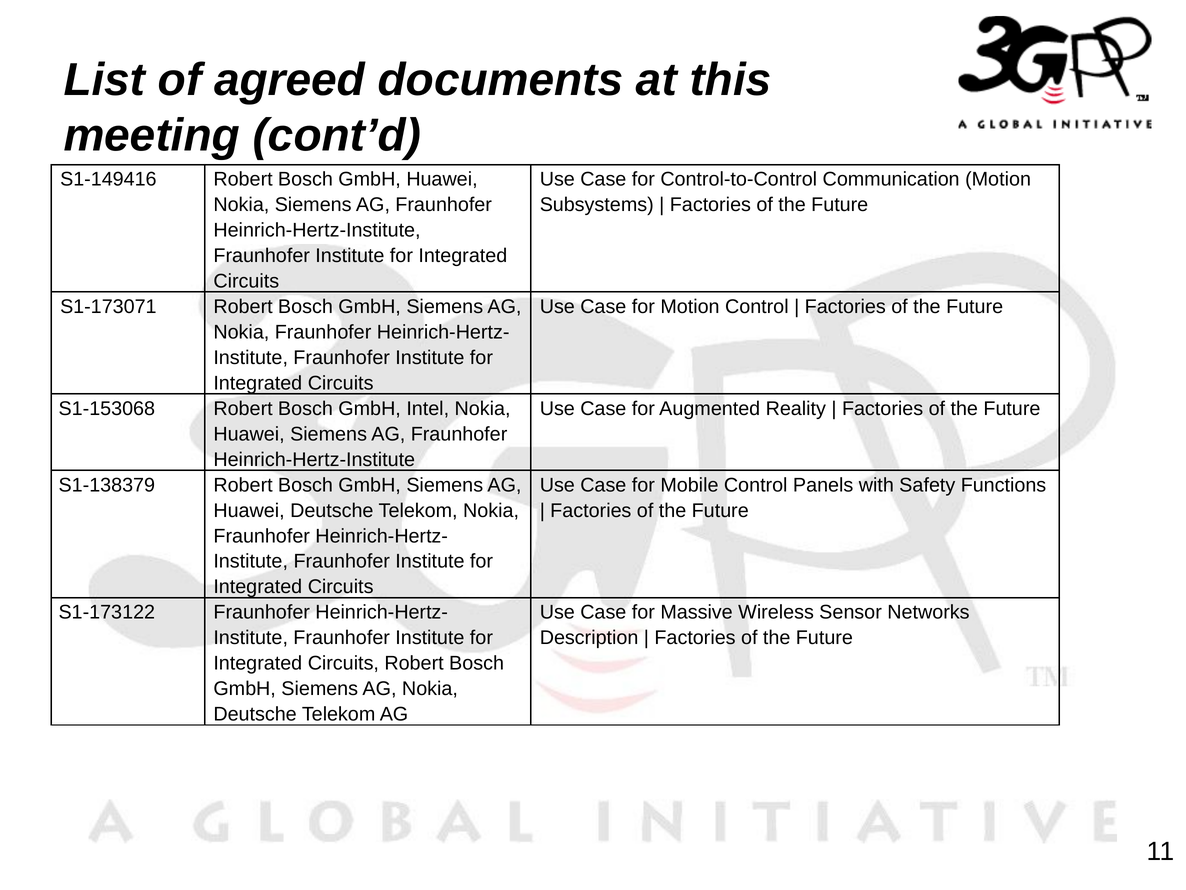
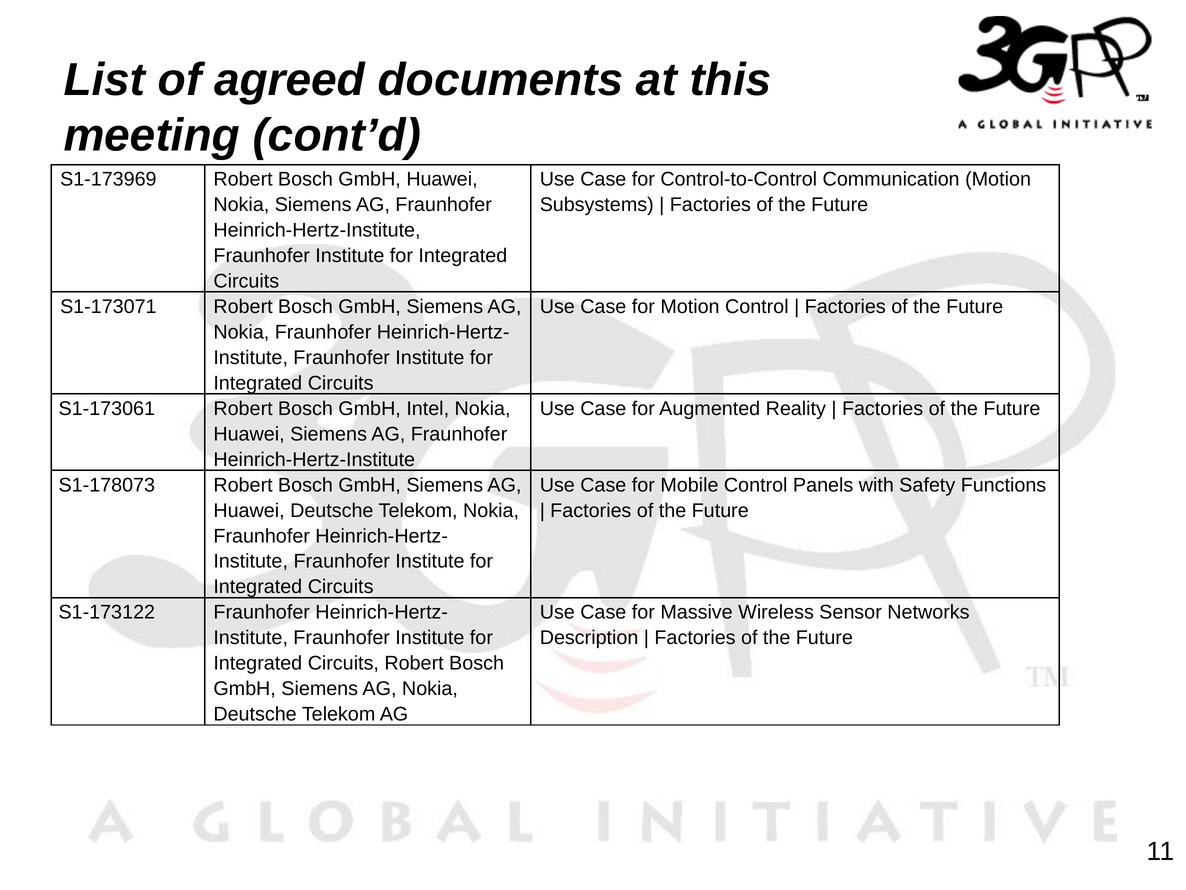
S1-149416: S1-149416 -> S1-173969
S1-153068: S1-153068 -> S1-173061
S1-138379: S1-138379 -> S1-178073
